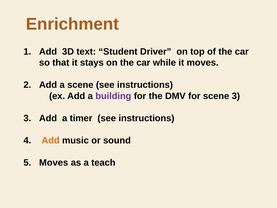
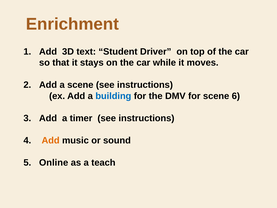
building colour: purple -> blue
scene 3: 3 -> 6
Moves at (54, 162): Moves -> Online
